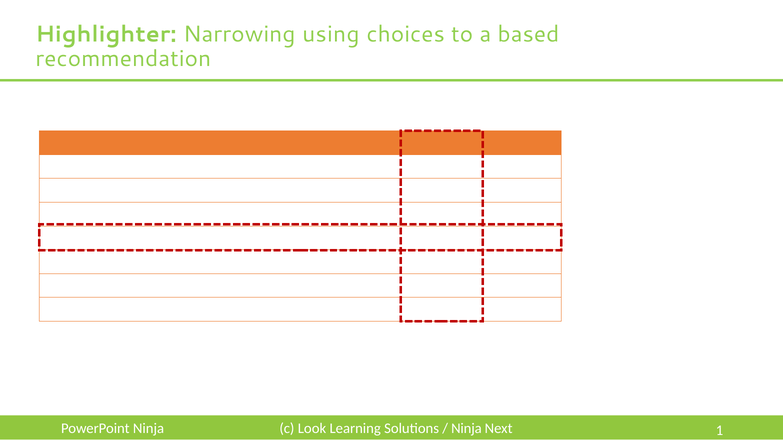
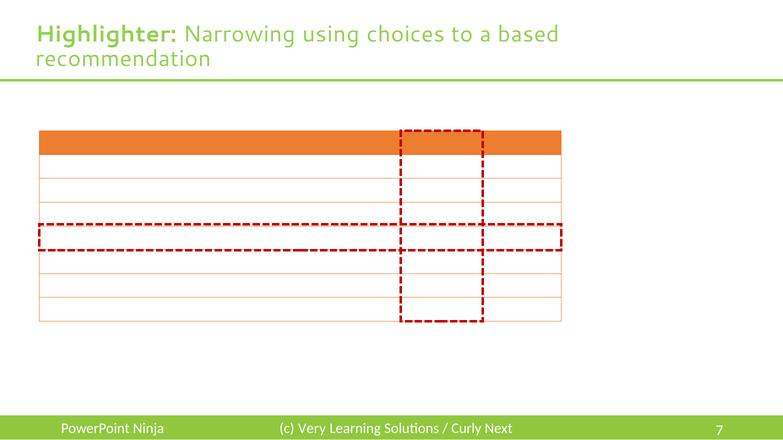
Look: Look -> Very
Ninja at (466, 429): Ninja -> Curly
1: 1 -> 7
